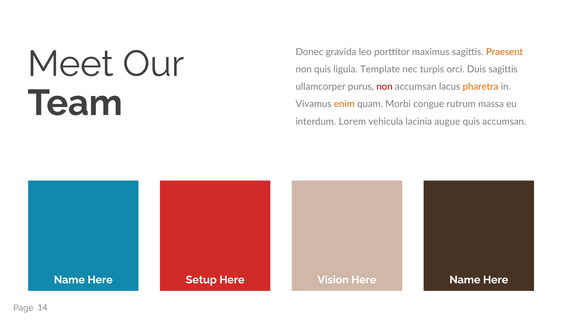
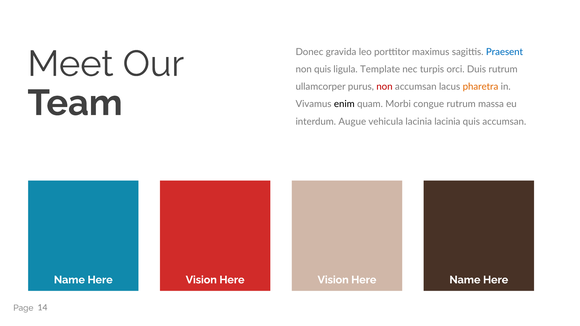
Praesent colour: orange -> blue
Duis sagittis: sagittis -> rutrum
enim colour: orange -> black
Lorem: Lorem -> Augue
lacinia augue: augue -> lacinia
Name Here Setup: Setup -> Vision
